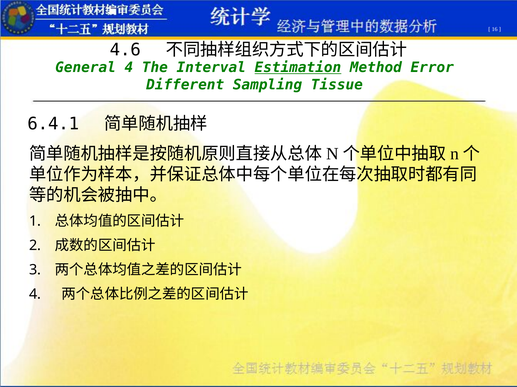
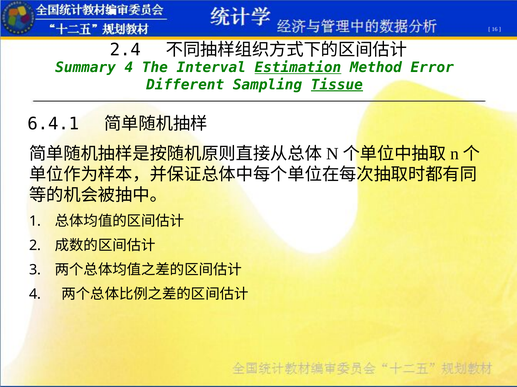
4.6: 4.6 -> 2.4
General: General -> Summary
Tissue underline: none -> present
